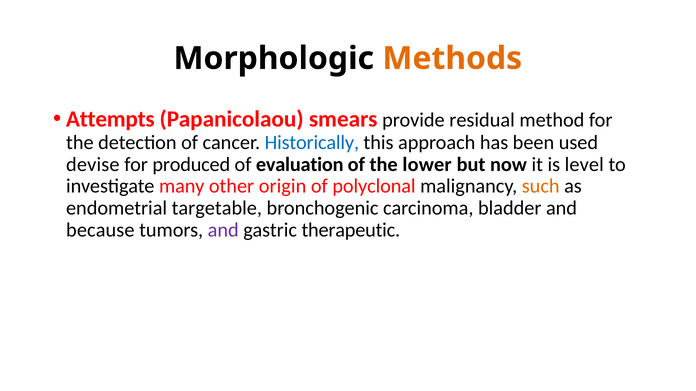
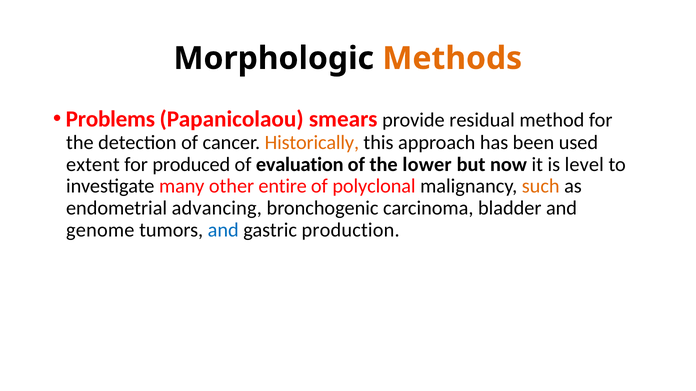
Attempts: Attempts -> Problems
Historically colour: blue -> orange
devise: devise -> extent
origin: origin -> entire
targetable: targetable -> advancing
because: because -> genome
and at (223, 230) colour: purple -> blue
therapeutic: therapeutic -> production
